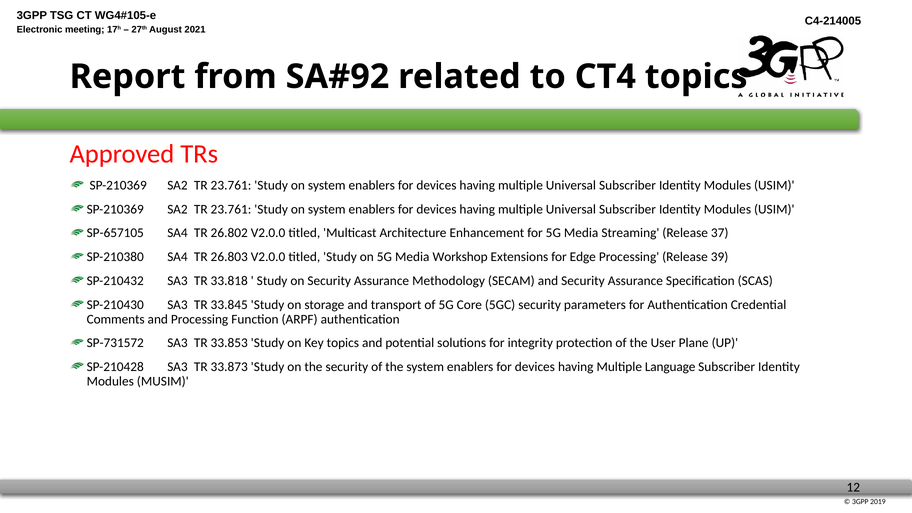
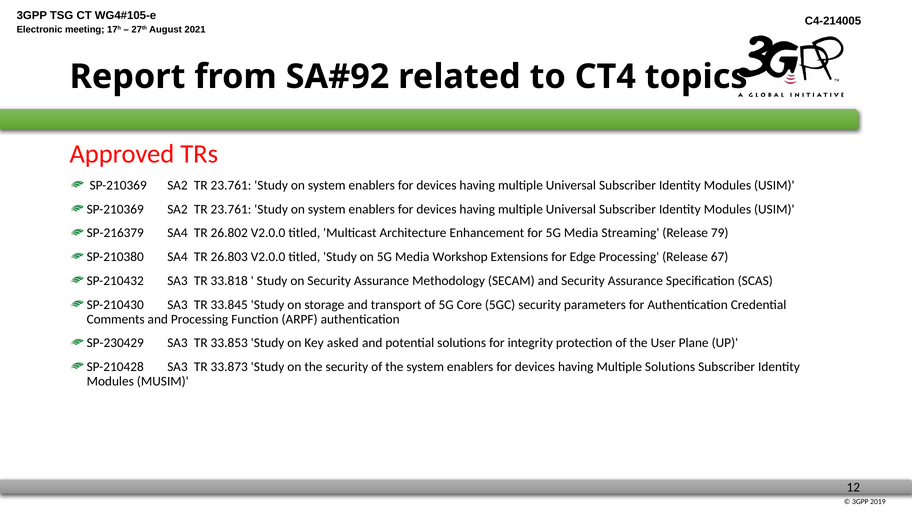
SP-657105: SP-657105 -> SP-216379
37: 37 -> 79
39: 39 -> 67
SP-731572: SP-731572 -> SP-230429
Key topics: topics -> asked
Multiple Language: Language -> Solutions
